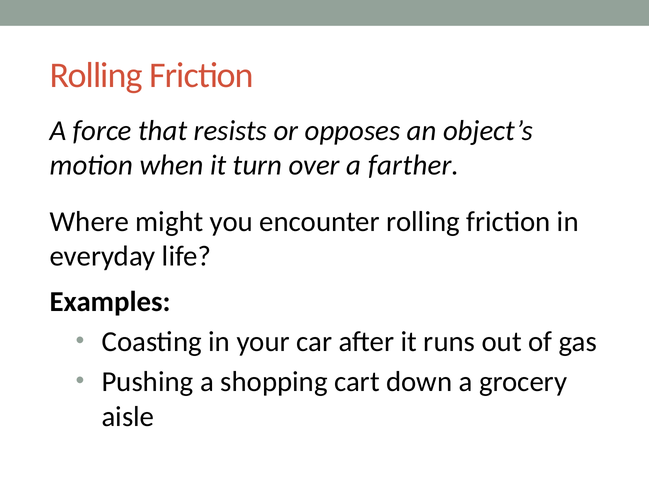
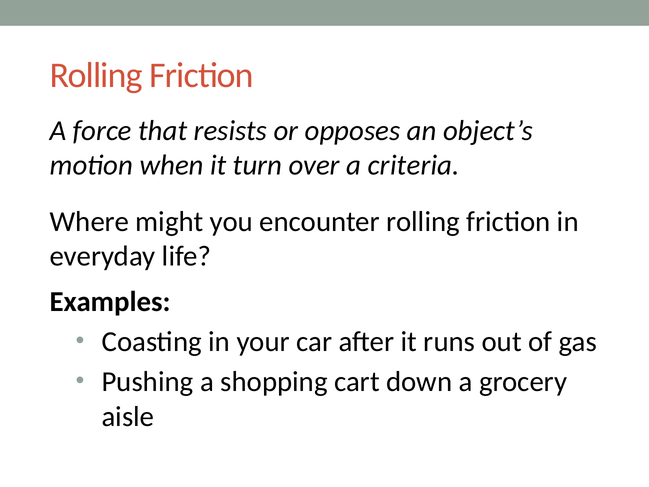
farther: farther -> criteria
